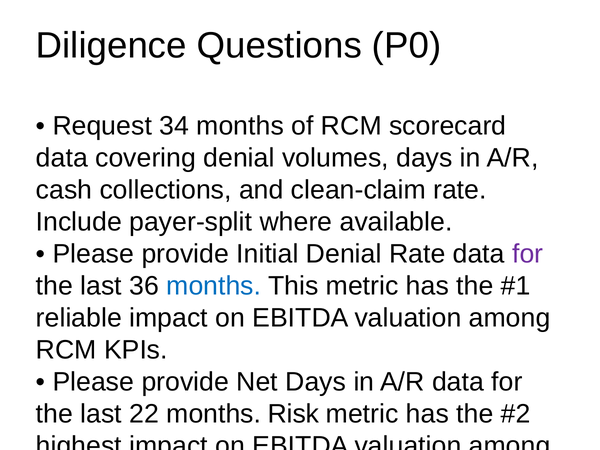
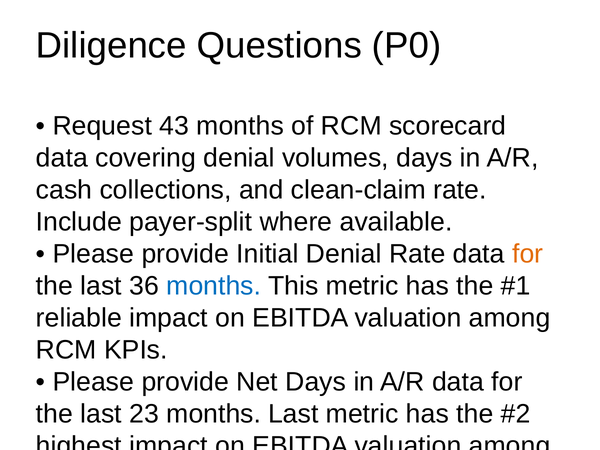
34: 34 -> 43
for at (528, 254) colour: purple -> orange
22: 22 -> 23
months Risk: Risk -> Last
